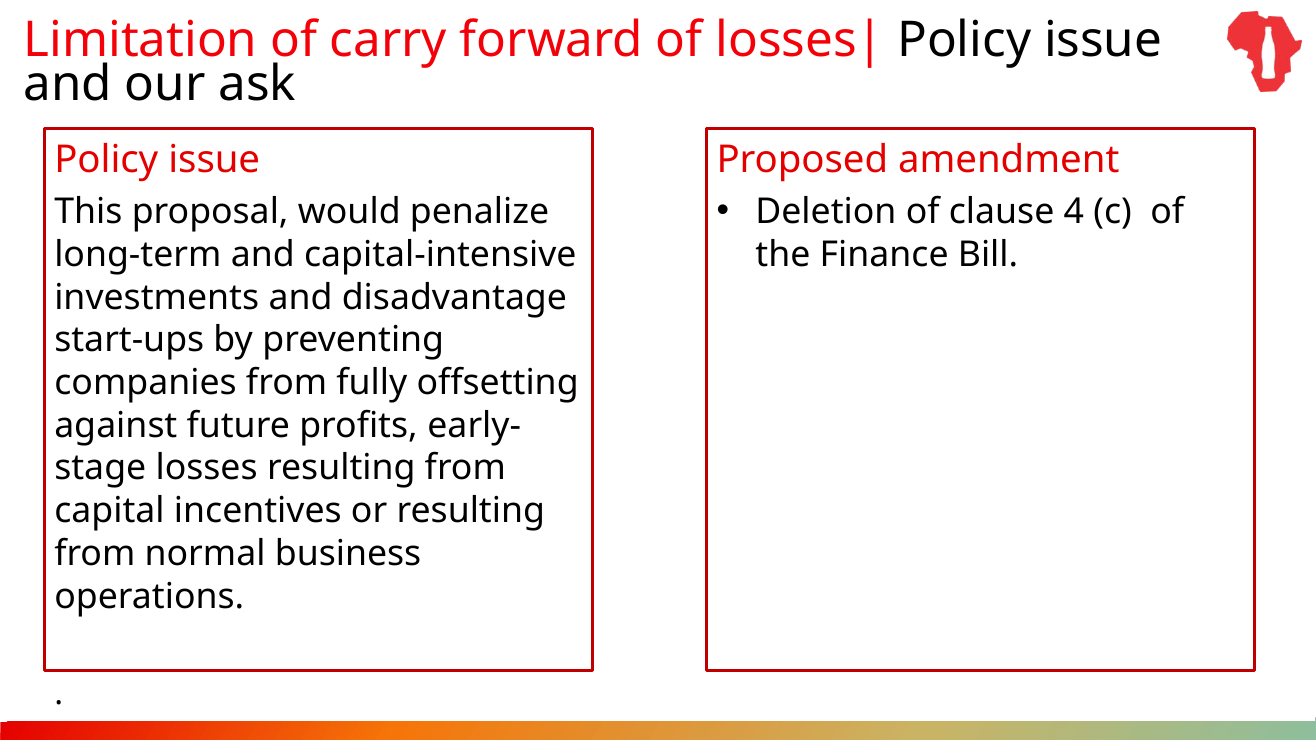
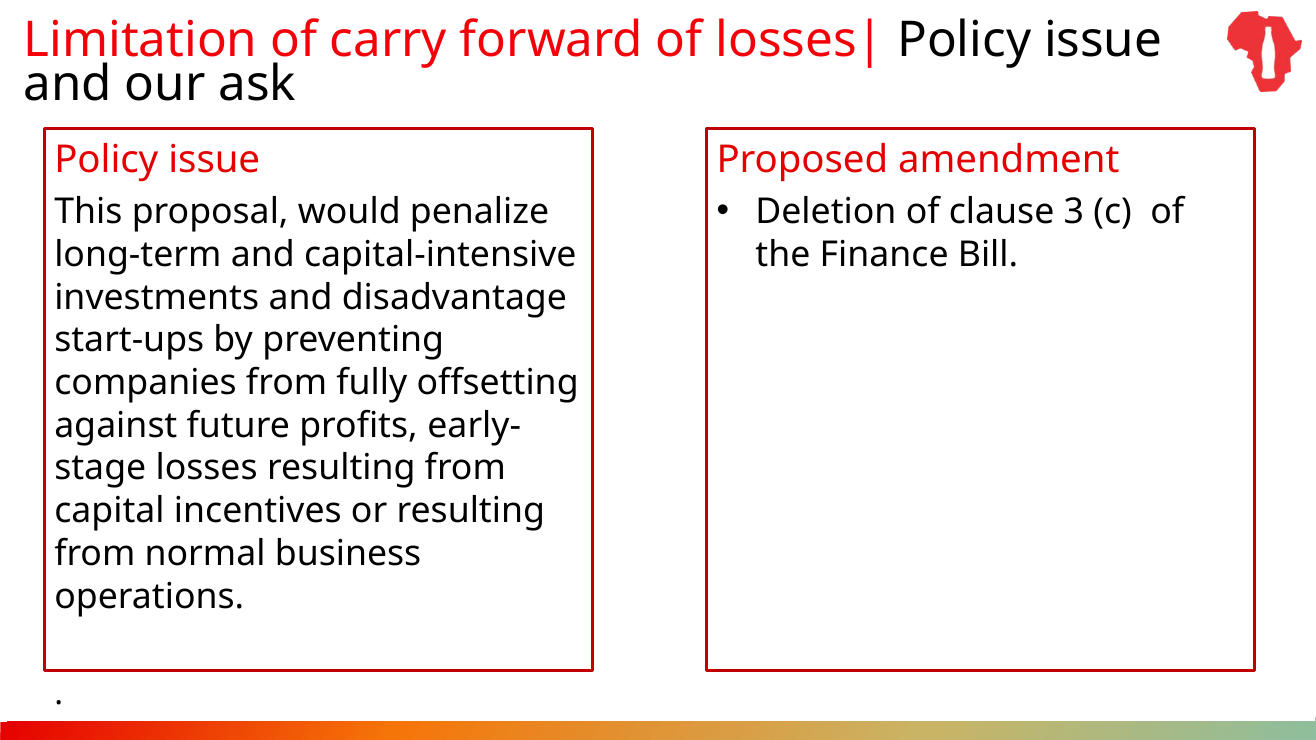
4: 4 -> 3
